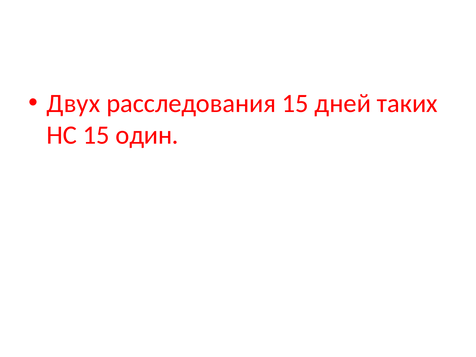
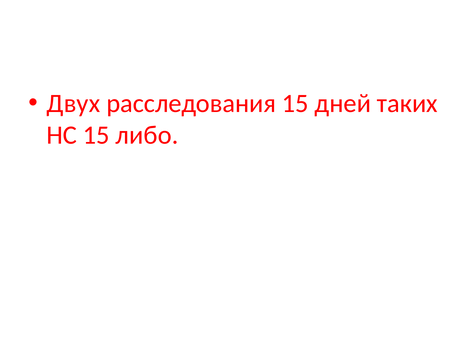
один: один -> либо
